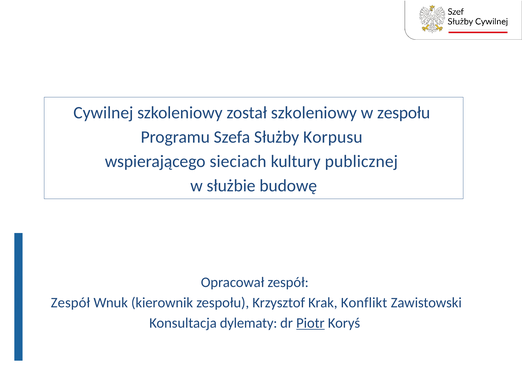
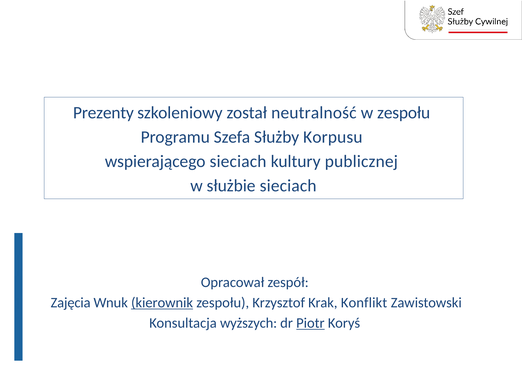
Cywilnej: Cywilnej -> Prezenty
został szkoleniowy: szkoleniowy -> neutralność
służbie budowę: budowę -> sieciach
Zespół at (70, 302): Zespół -> Zajęcia
kierownik underline: none -> present
dylematy: dylematy -> wyższych
